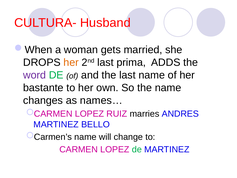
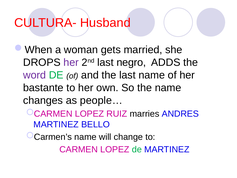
her at (71, 62) colour: orange -> purple
prima: prima -> negro
names…: names… -> people…
